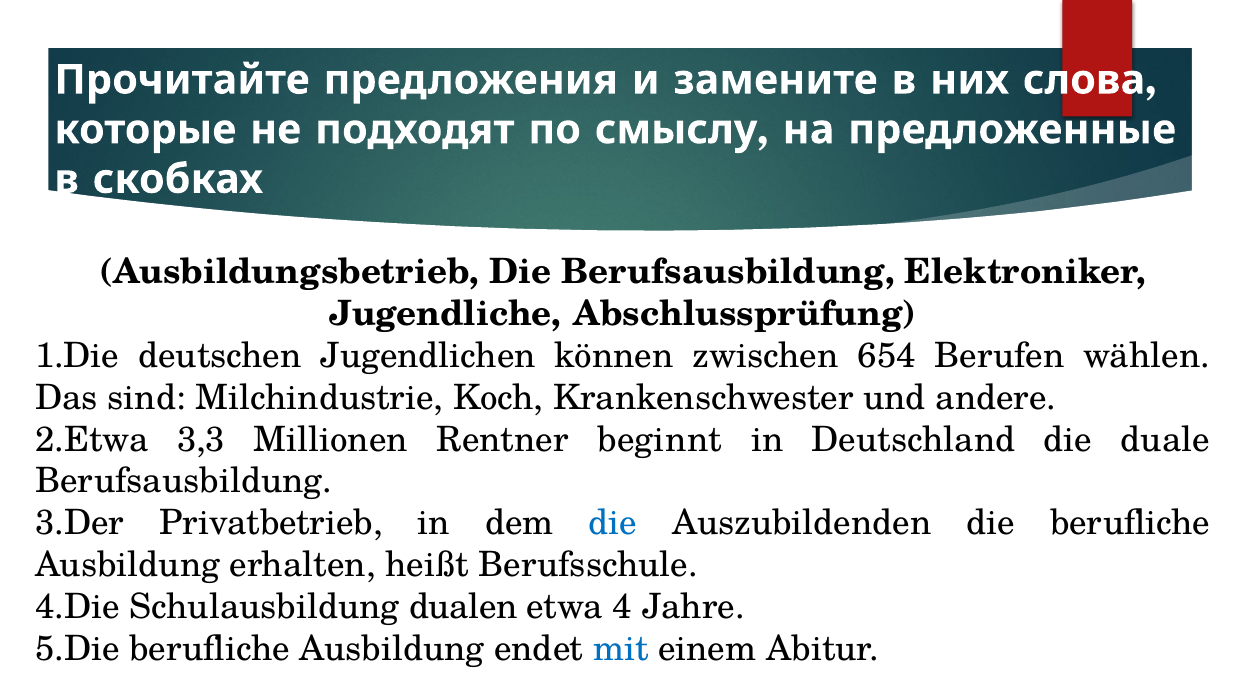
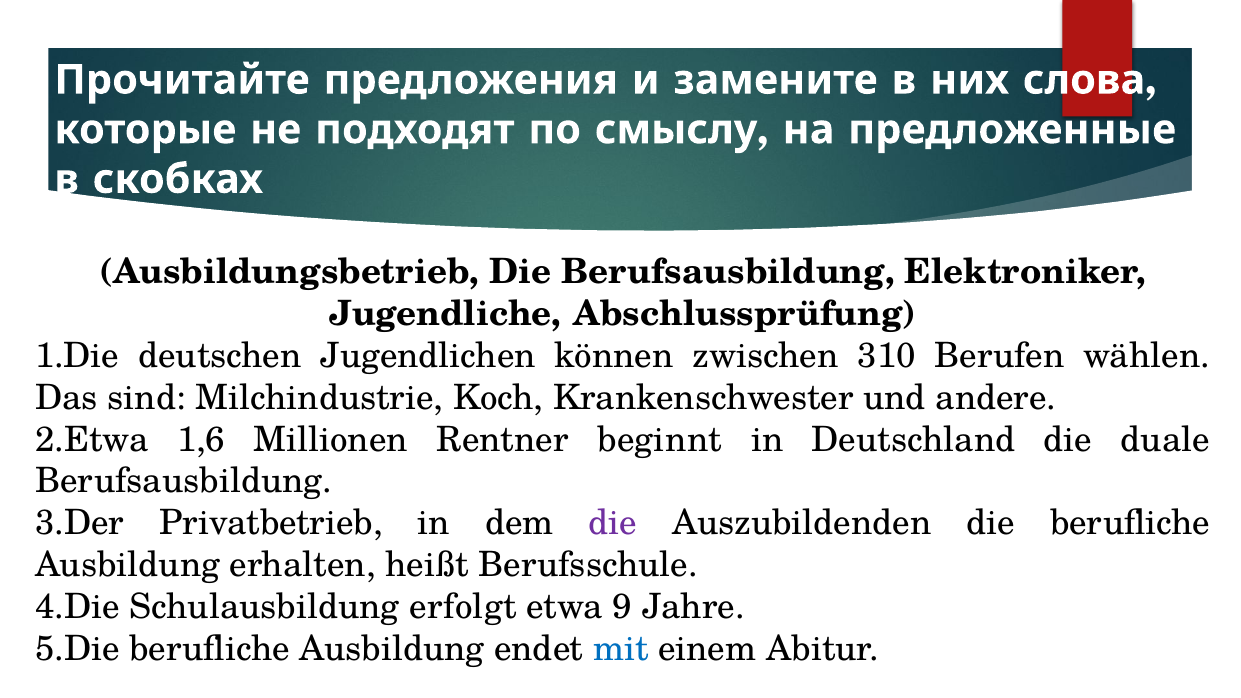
654: 654 -> 310
3,3: 3,3 -> 1,6
die at (613, 523) colour: blue -> purple
dualen: dualen -> erfolgt
4: 4 -> 9
